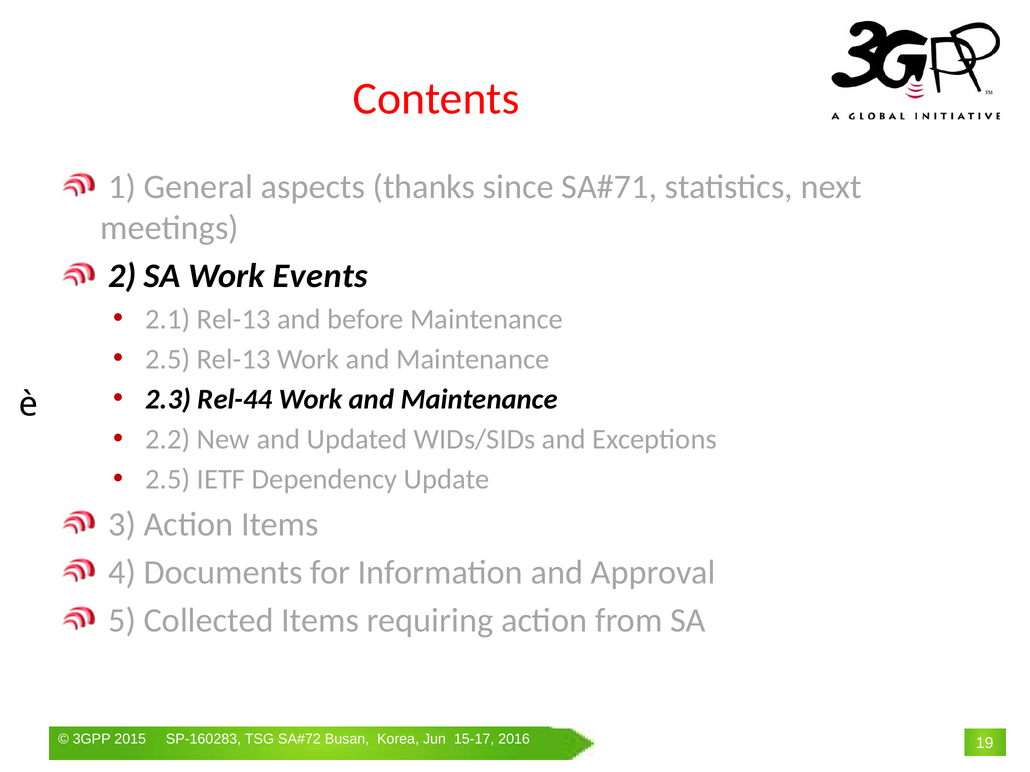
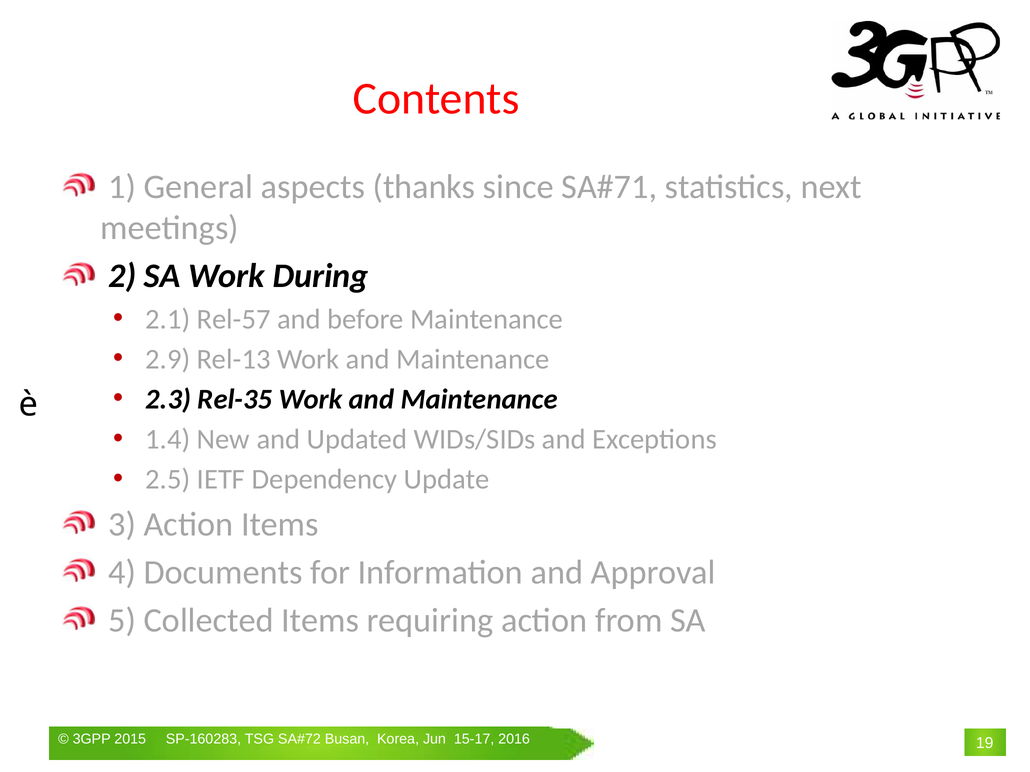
Events: Events -> During
2.1 Rel-13: Rel-13 -> Rel-57
2.5 at (168, 359): 2.5 -> 2.9
Rel-44: Rel-44 -> Rel-35
2.2: 2.2 -> 1.4
